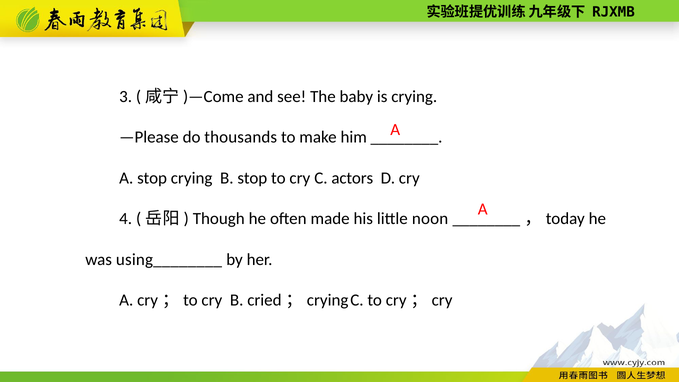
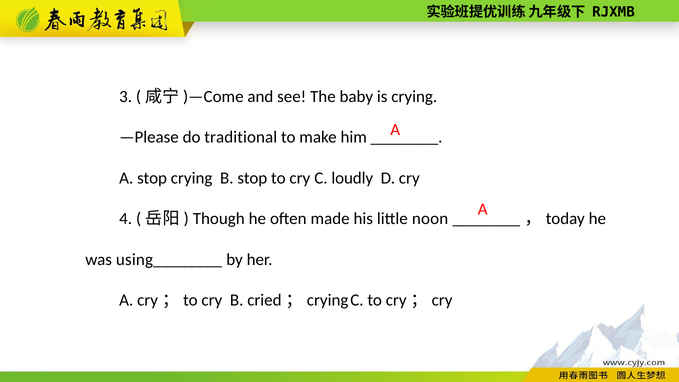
thousands: thousands -> traditional
actors: actors -> loudly
